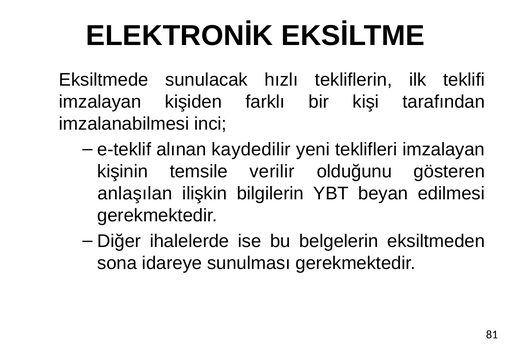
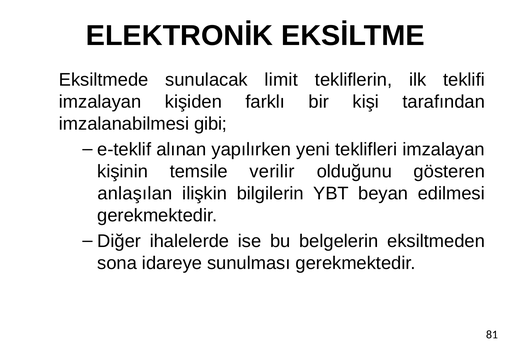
hızlı: hızlı -> limit
inci: inci -> gibi
kaydedilir: kaydedilir -> yapılırken
